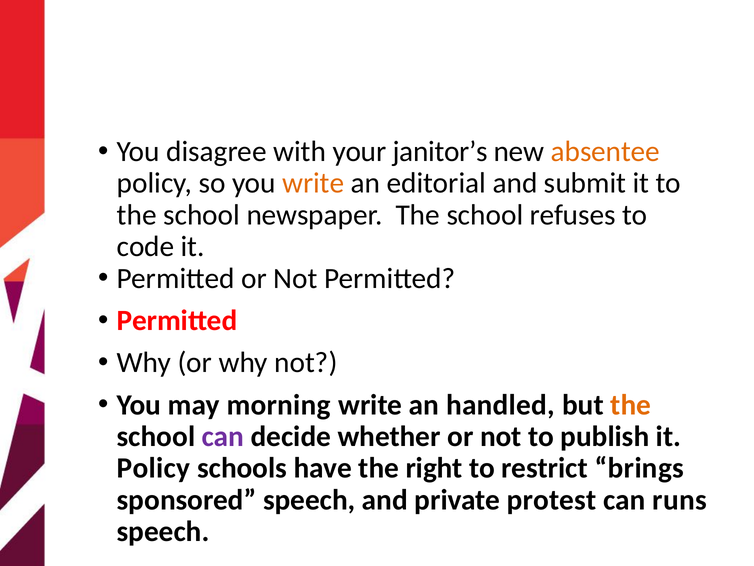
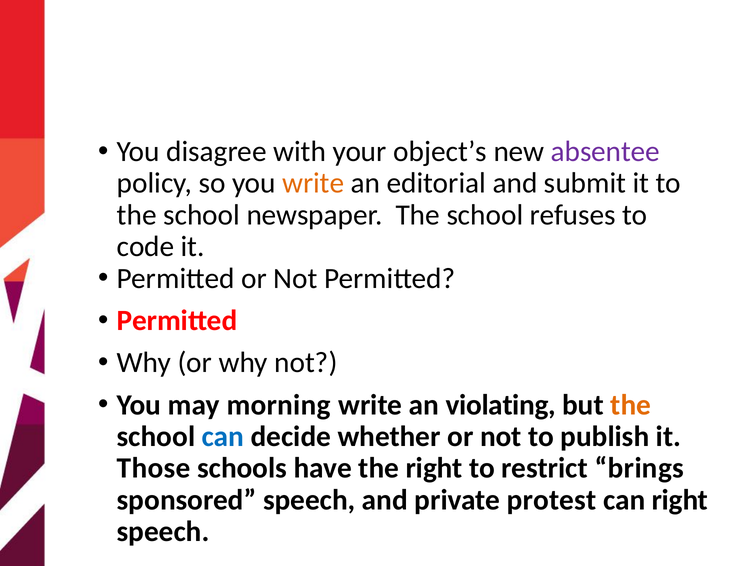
janitor’s: janitor’s -> object’s
absentee colour: orange -> purple
handled: handled -> violating
can at (223, 436) colour: purple -> blue
Policy at (154, 468): Policy -> Those
can runs: runs -> right
